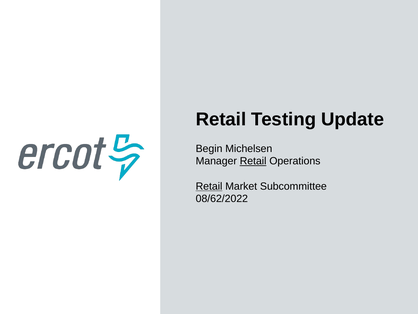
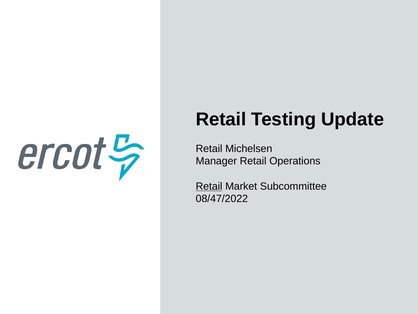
Begin at (209, 148): Begin -> Retail
Retail at (253, 161) underline: present -> none
08/62/2022: 08/62/2022 -> 08/47/2022
